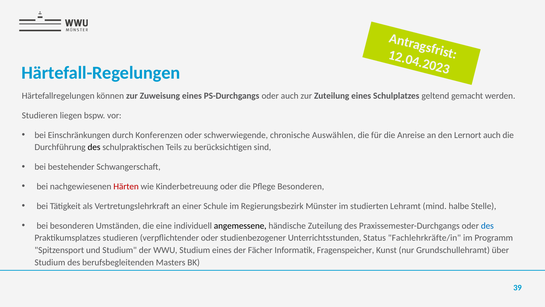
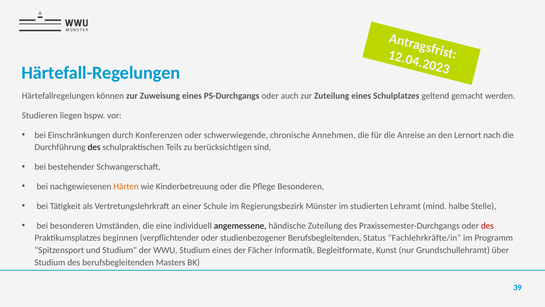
Auswählen: Auswählen -> Annehmen
Lernort auch: auch -> nach
Härten colour: red -> orange
des at (487, 225) colour: blue -> red
Praktikumsplatzes studieren: studieren -> beginnen
studienbezogener Unterrichtsstunden: Unterrichtsstunden -> Berufsbegleitenden
Fragenspeicher: Fragenspeicher -> Begleitformate
